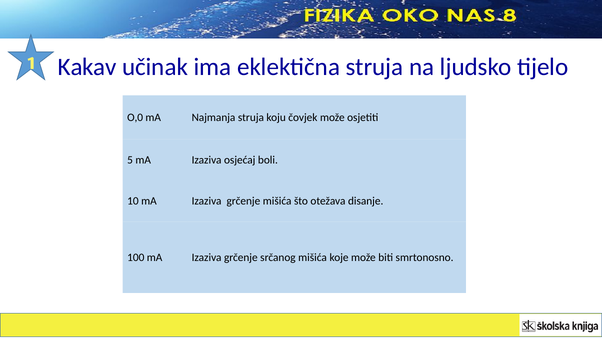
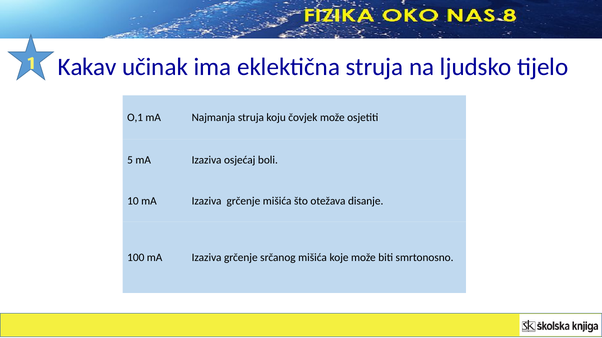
O,0: O,0 -> O,1
